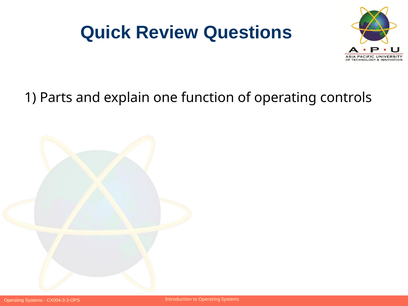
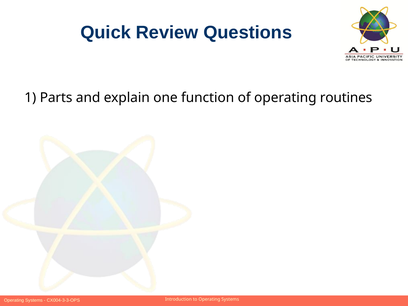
controls: controls -> routines
